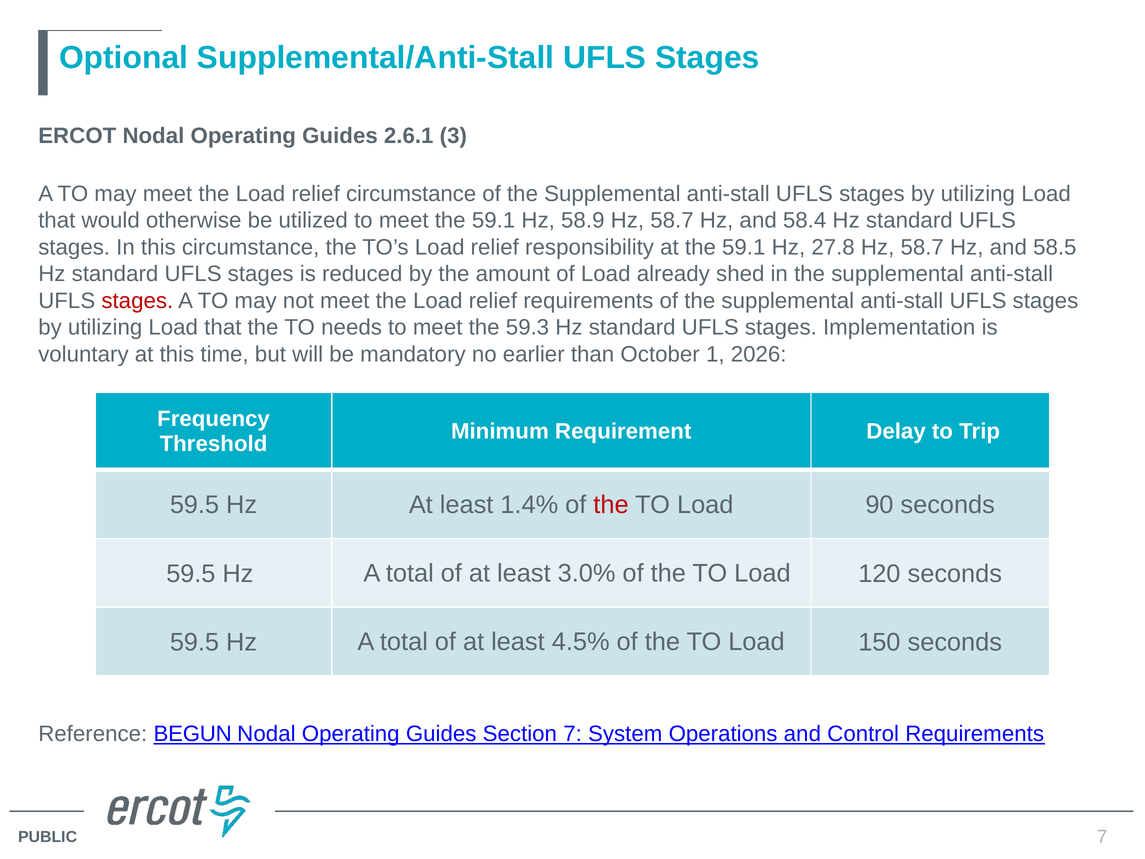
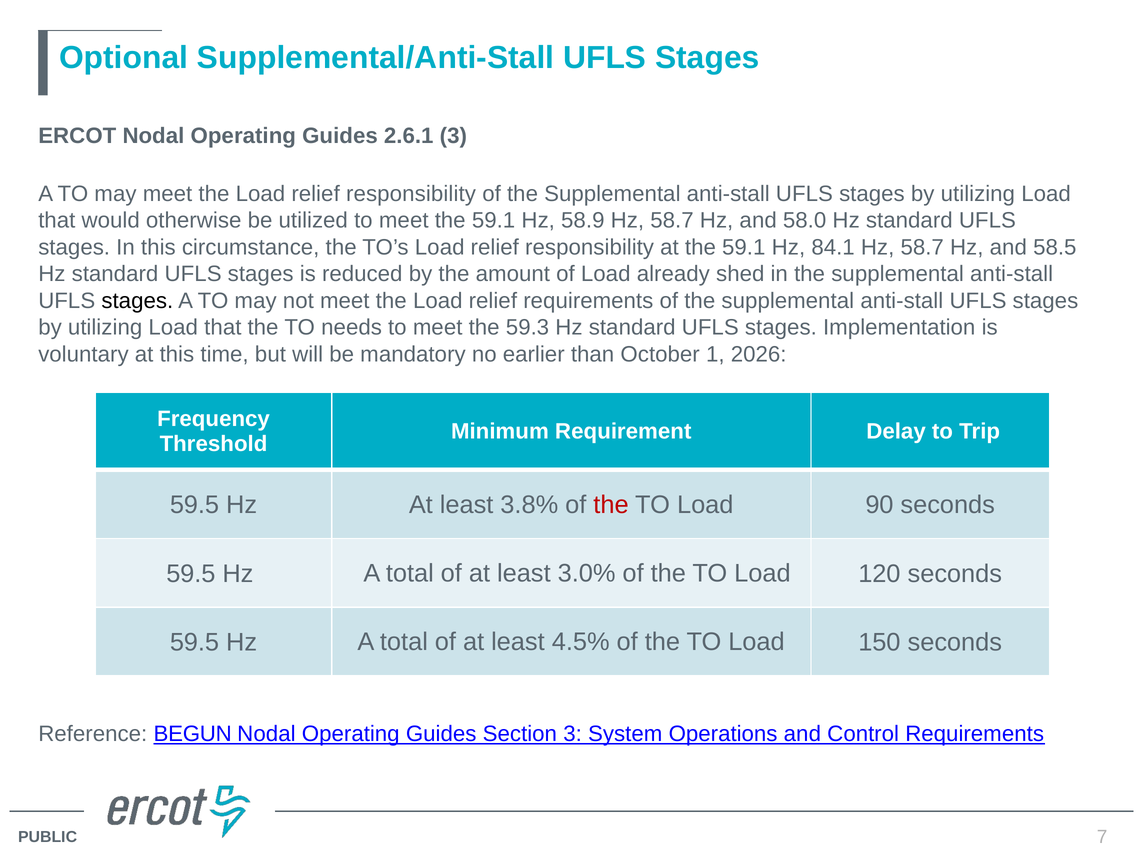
the Load relief circumstance: circumstance -> responsibility
58.4: 58.4 -> 58.0
27.8: 27.8 -> 84.1
stages at (137, 301) colour: red -> black
1.4%: 1.4% -> 3.8%
Section 7: 7 -> 3
